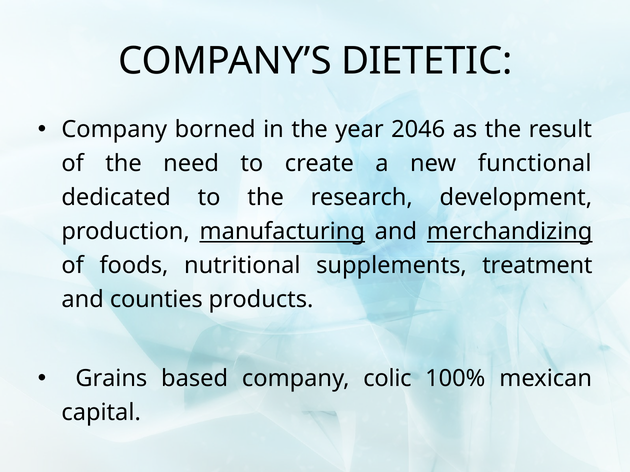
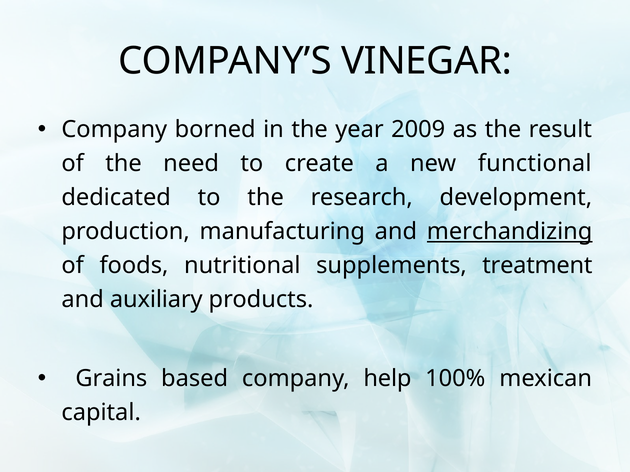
DIETETIC: DIETETIC -> VINEGAR
2046: 2046 -> 2009
manufacturing underline: present -> none
counties: counties -> auxiliary
colic: colic -> help
